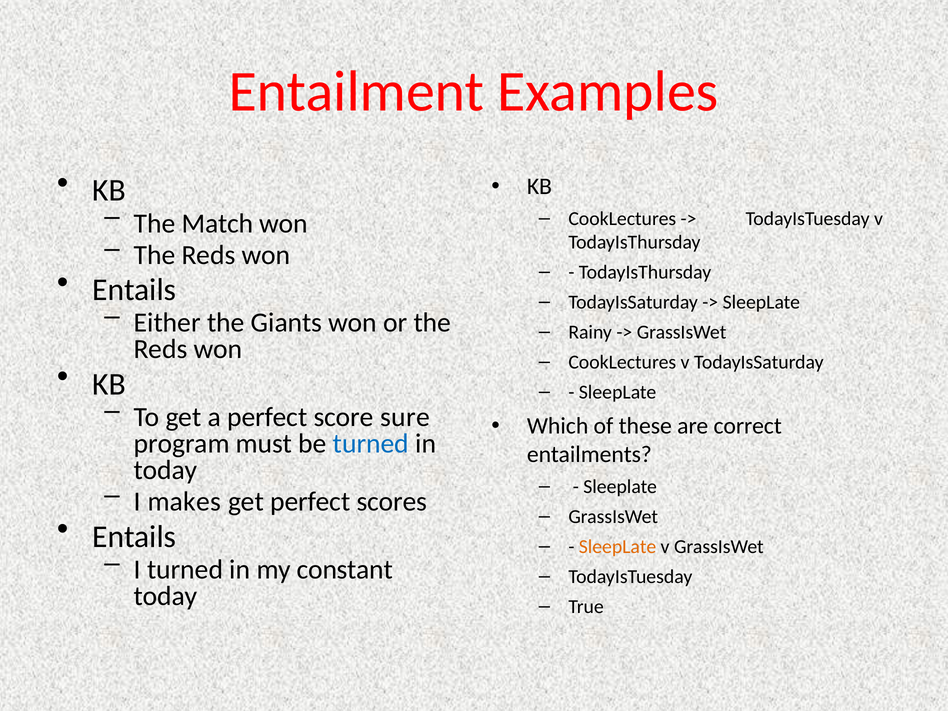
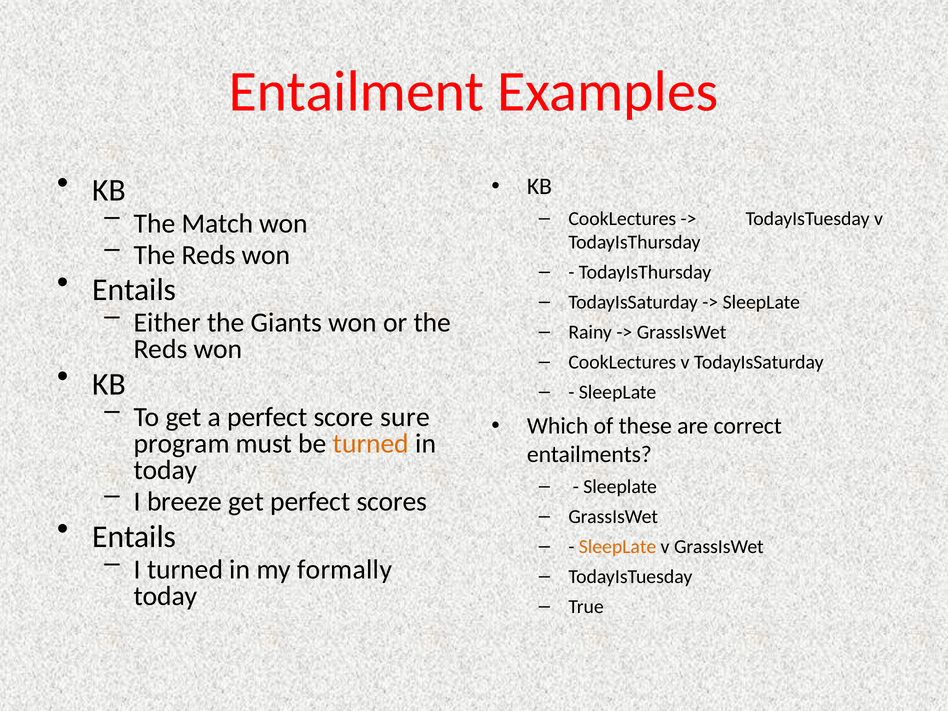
turned at (371, 444) colour: blue -> orange
makes: makes -> breeze
constant: constant -> formally
